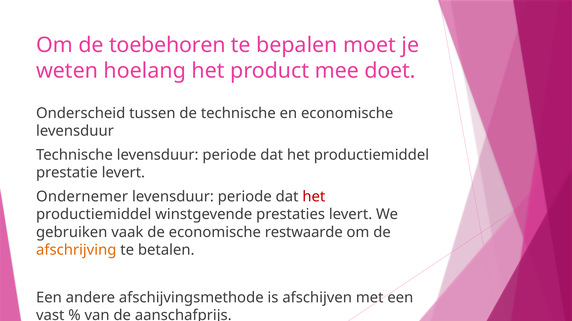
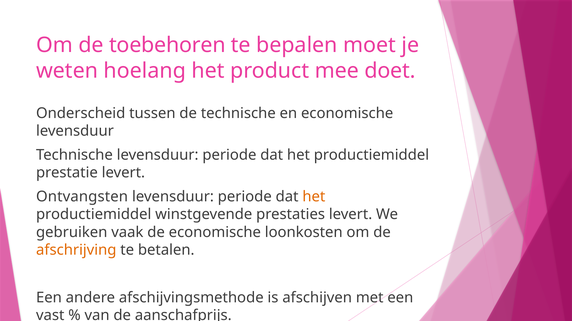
Ondernemer: Ondernemer -> Ontvangsten
het at (314, 197) colour: red -> orange
restwaarde: restwaarde -> loonkosten
